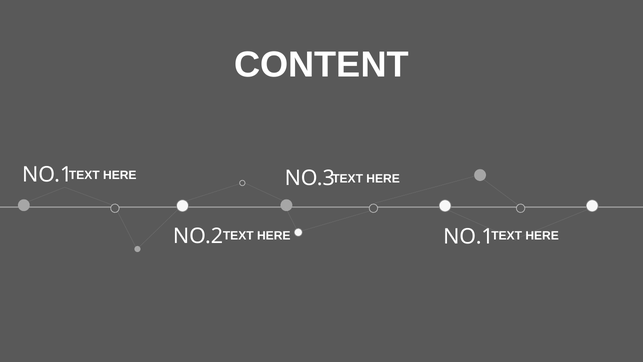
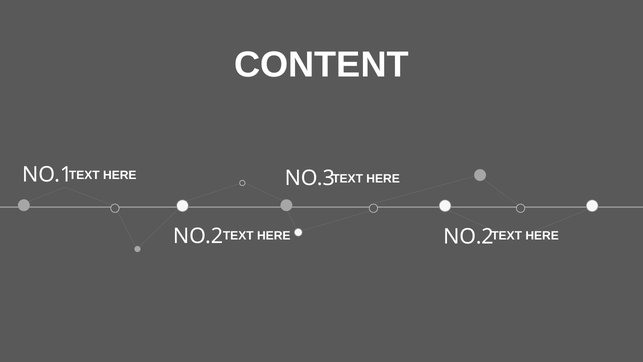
NO.1 at (468, 236): NO.1 -> NO.2
